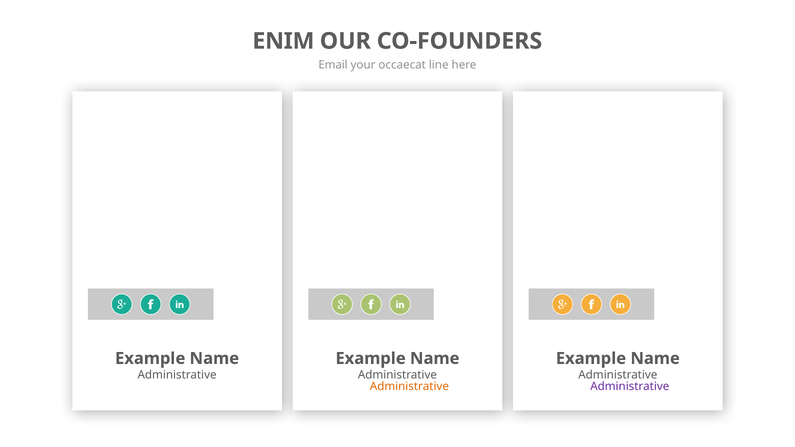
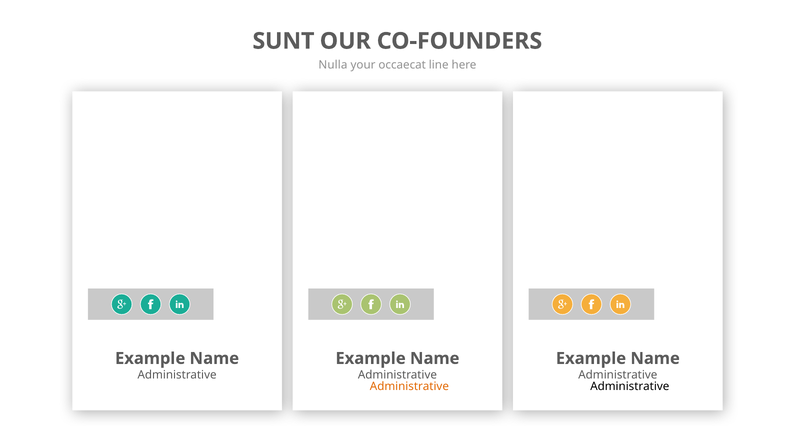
ENIM: ENIM -> SUNT
Email: Email -> Nulla
Administrative at (630, 386) colour: purple -> black
